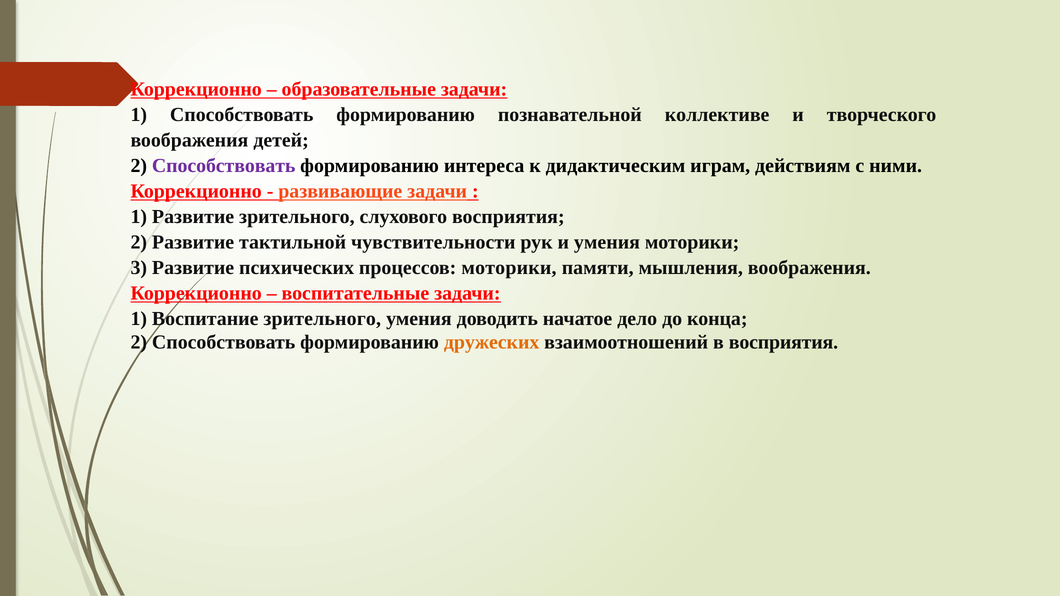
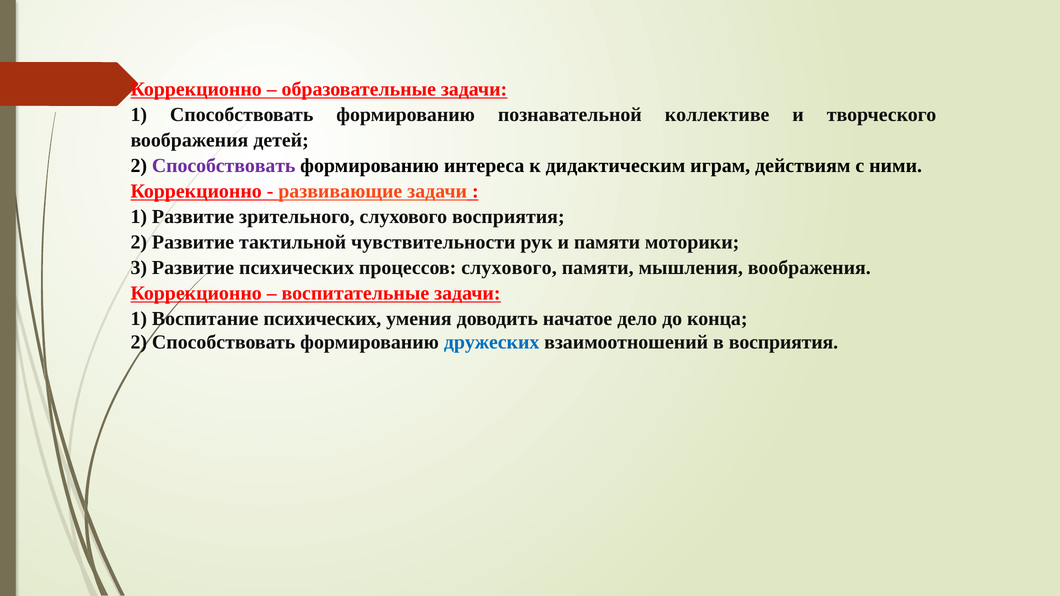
и умения: умения -> памяти
процессов моторики: моторики -> слухового
Воспитание зрительного: зрительного -> психических
дружеских colour: orange -> blue
